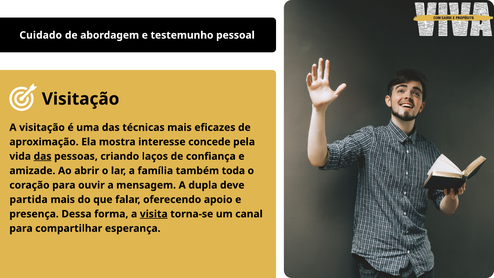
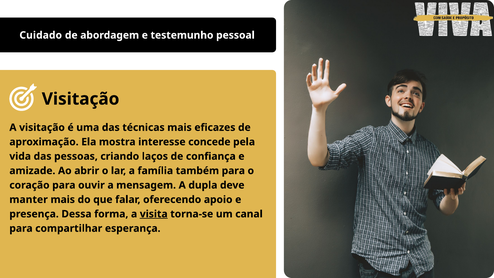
das at (43, 156) underline: present -> none
também toda: toda -> para
partida: partida -> manter
